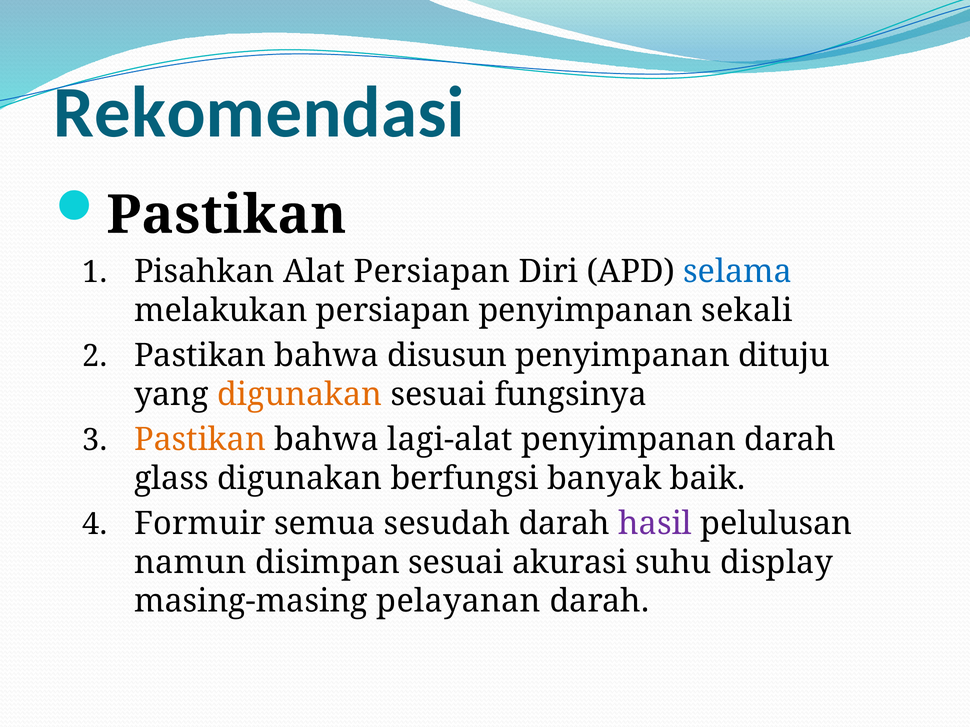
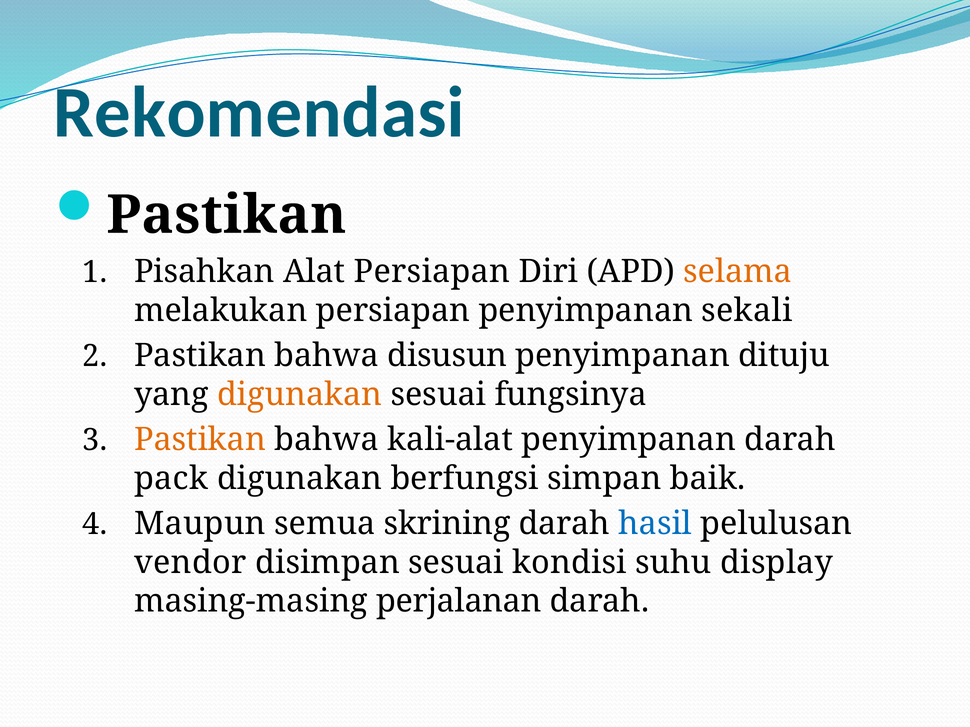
selama colour: blue -> orange
lagi-alat: lagi-alat -> kali-alat
glass: glass -> pack
banyak: banyak -> simpan
Formuir: Formuir -> Maupun
sesudah: sesudah -> skrining
hasil colour: purple -> blue
namun: namun -> vendor
akurasi: akurasi -> kondisi
pelayanan: pelayanan -> perjalanan
